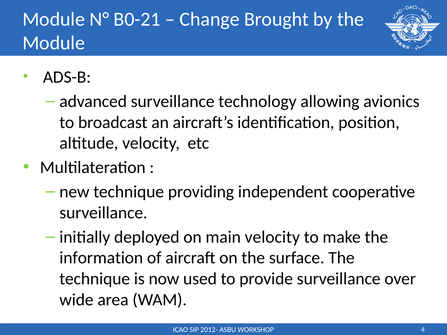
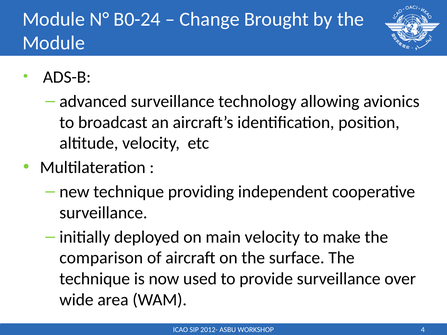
B0-21: B0-21 -> B0-24
information: information -> comparison
